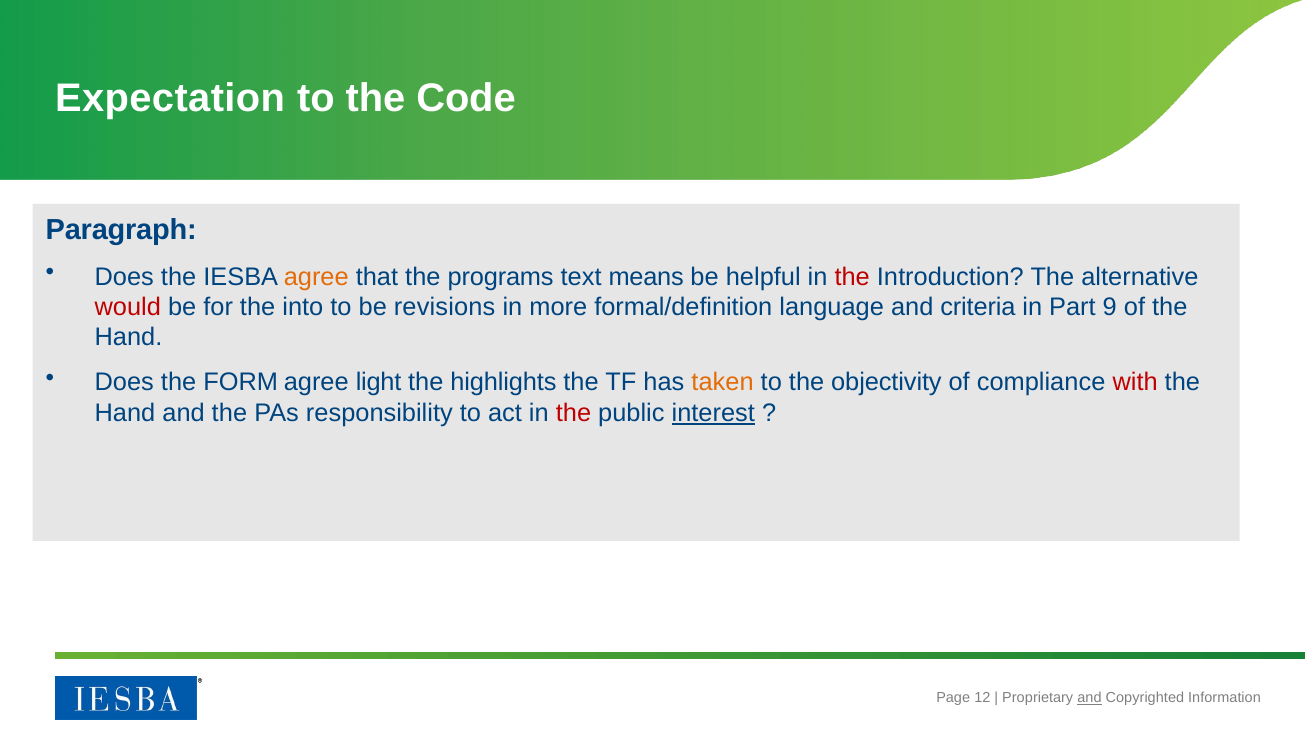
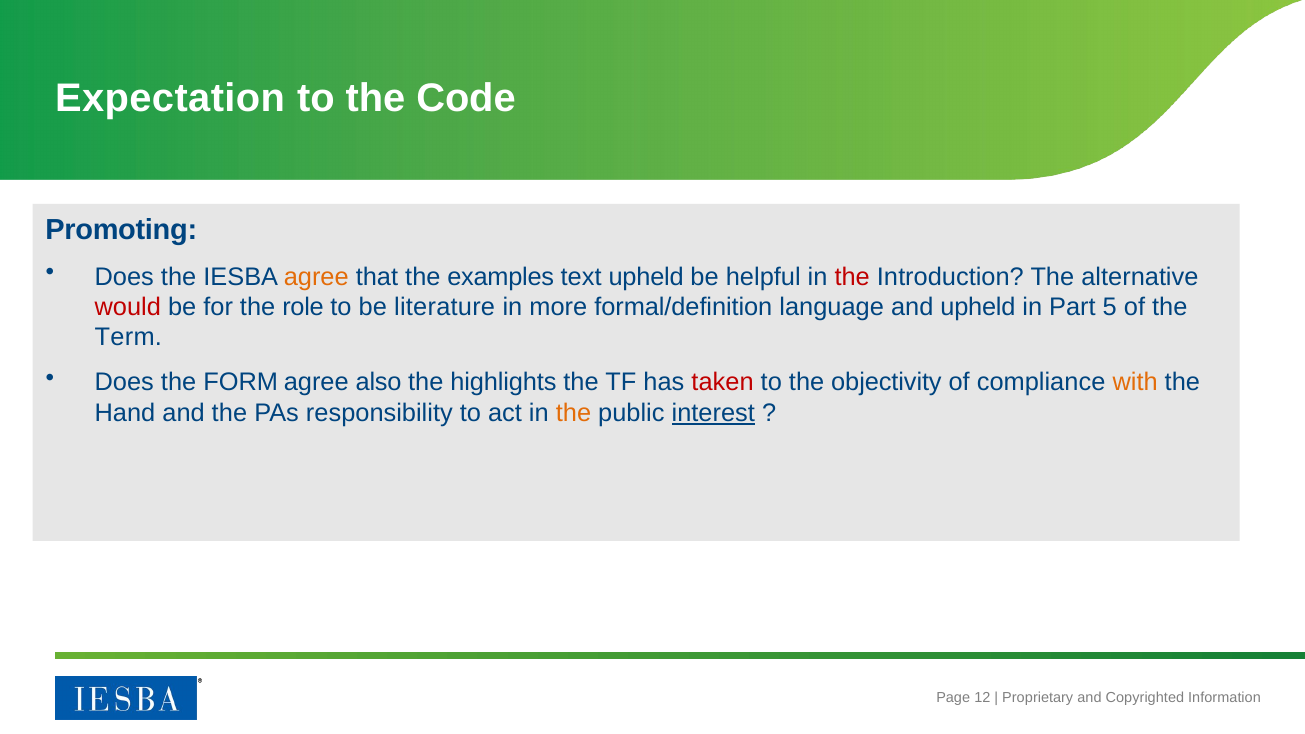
Paragraph: Paragraph -> Promoting
programs: programs -> examples
text means: means -> upheld
into: into -> role
revisions: revisions -> literature
and criteria: criteria -> upheld
9: 9 -> 5
Hand at (128, 338): Hand -> Term
light: light -> also
taken colour: orange -> red
with colour: red -> orange
the at (574, 413) colour: red -> orange
and at (1089, 698) underline: present -> none
